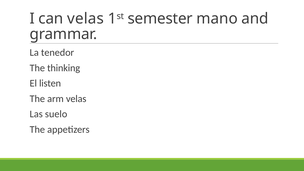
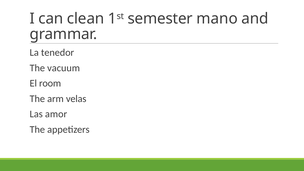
can velas: velas -> clean
thinking: thinking -> vacuum
listen: listen -> room
suelo: suelo -> amor
